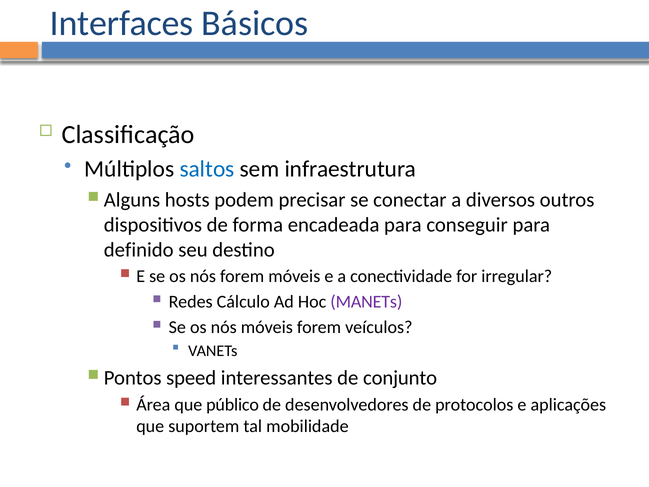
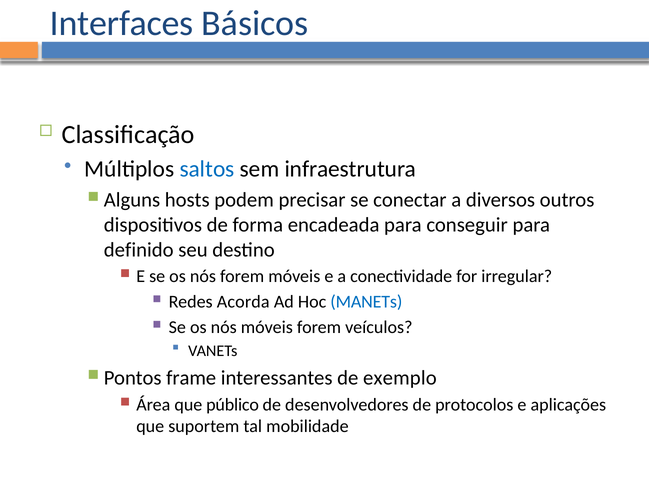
Cálculo: Cálculo -> Acorda
MANETs colour: purple -> blue
speed: speed -> frame
conjunto: conjunto -> exemplo
